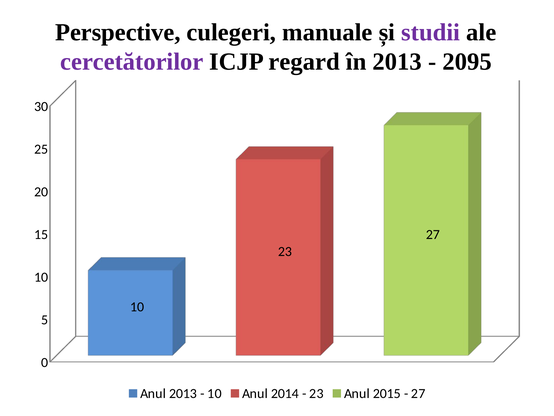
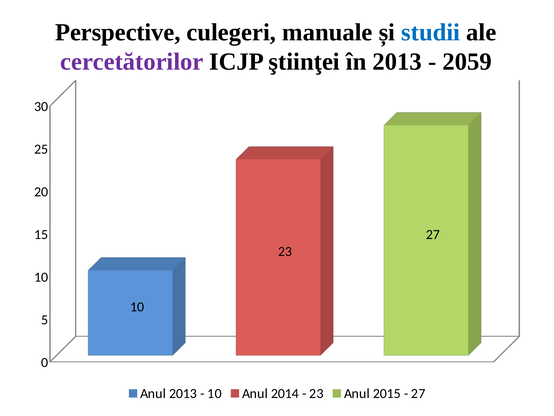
studii colour: purple -> blue
regard: regard -> ştiinţei
2095: 2095 -> 2059
